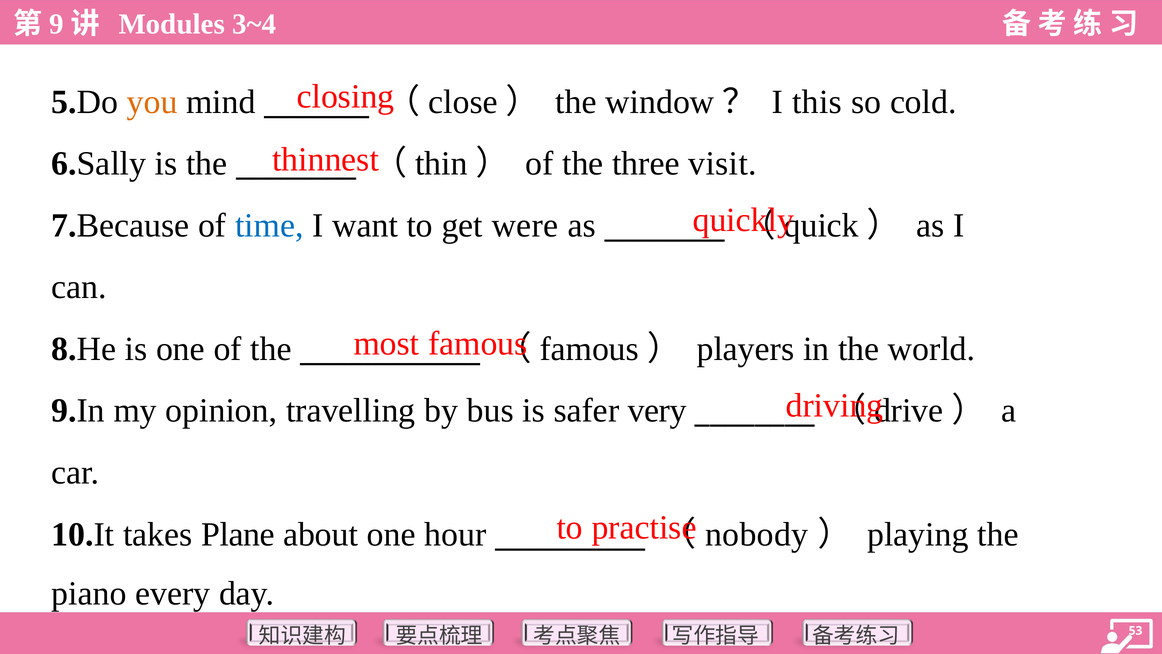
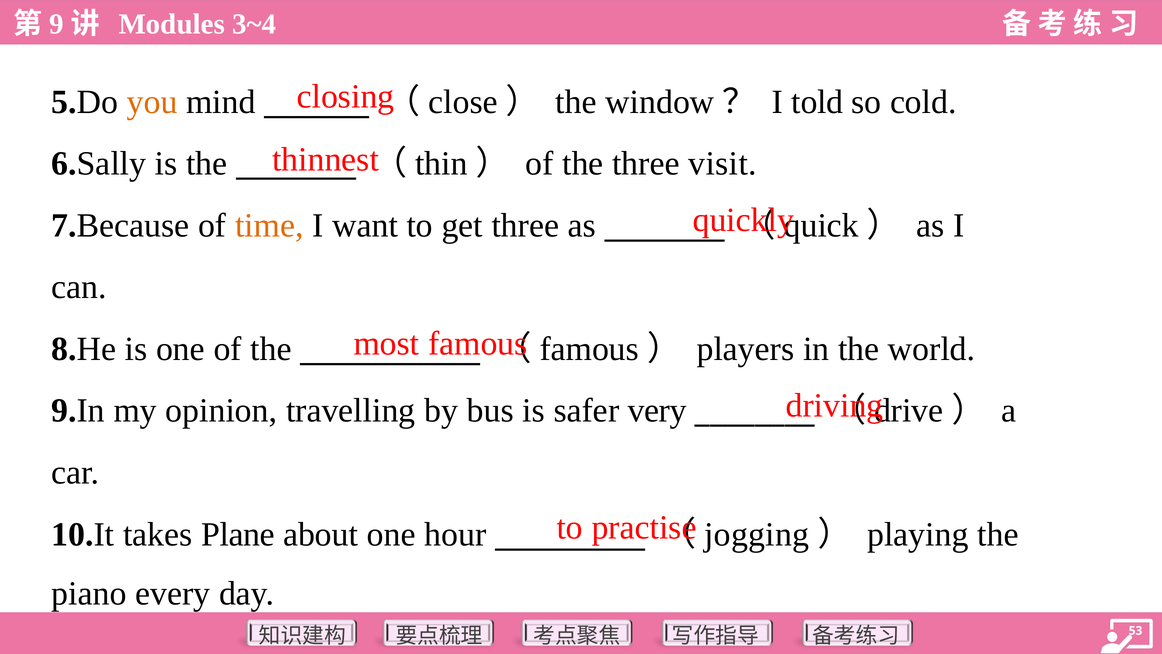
this: this -> told
time colour: blue -> orange
get were: were -> three
nobody: nobody -> jogging
